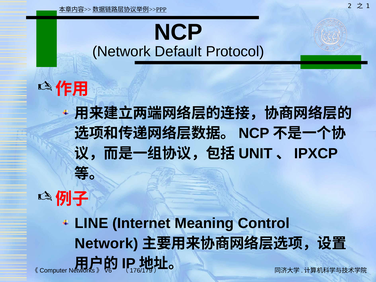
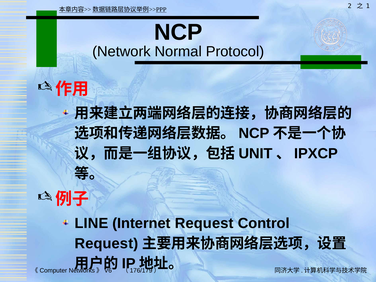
Default: Default -> Normal
Internet Meaning: Meaning -> Request
Network at (106, 243): Network -> Request
